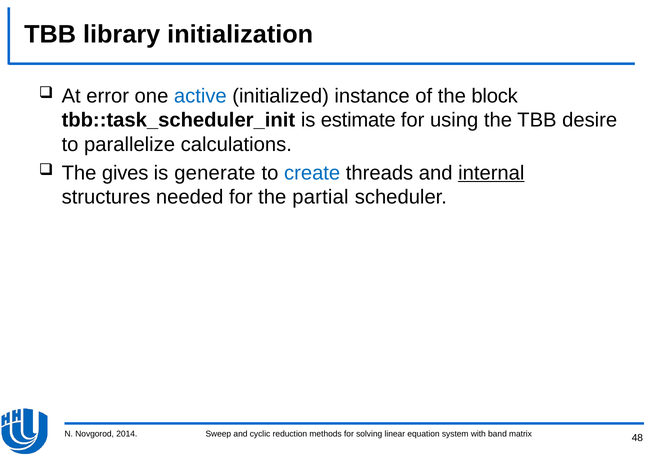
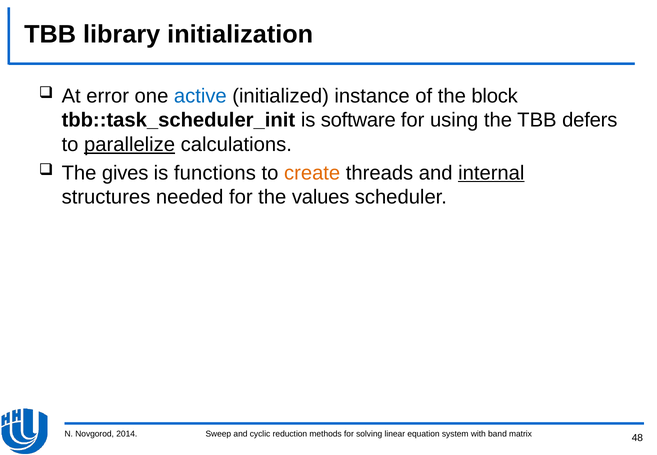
estimate: estimate -> software
desire: desire -> defers
parallelize underline: none -> present
generate: generate -> functions
create colour: blue -> orange
partial: partial -> values
